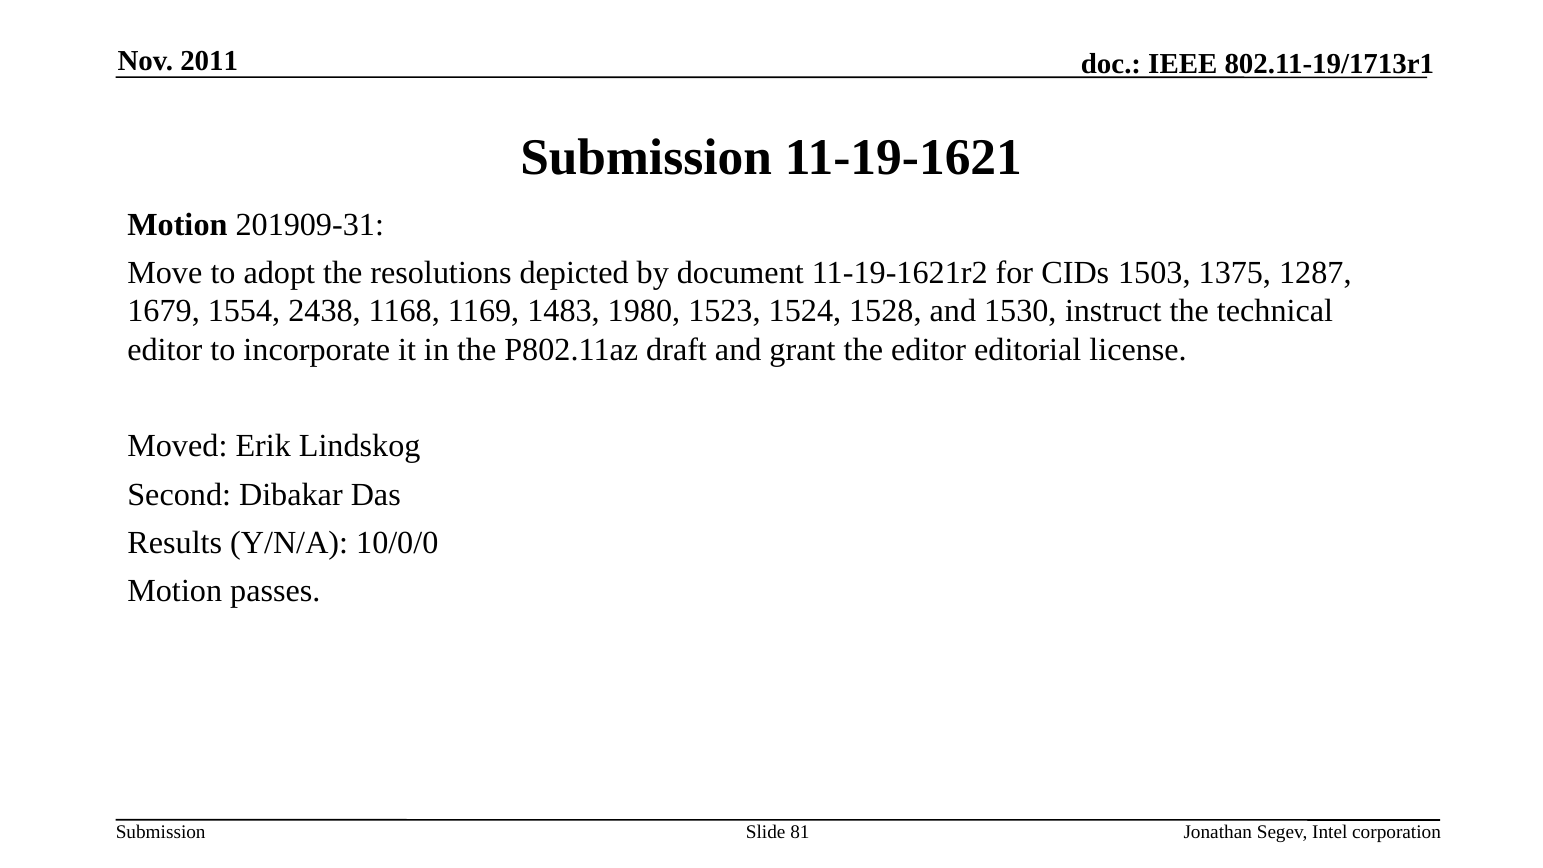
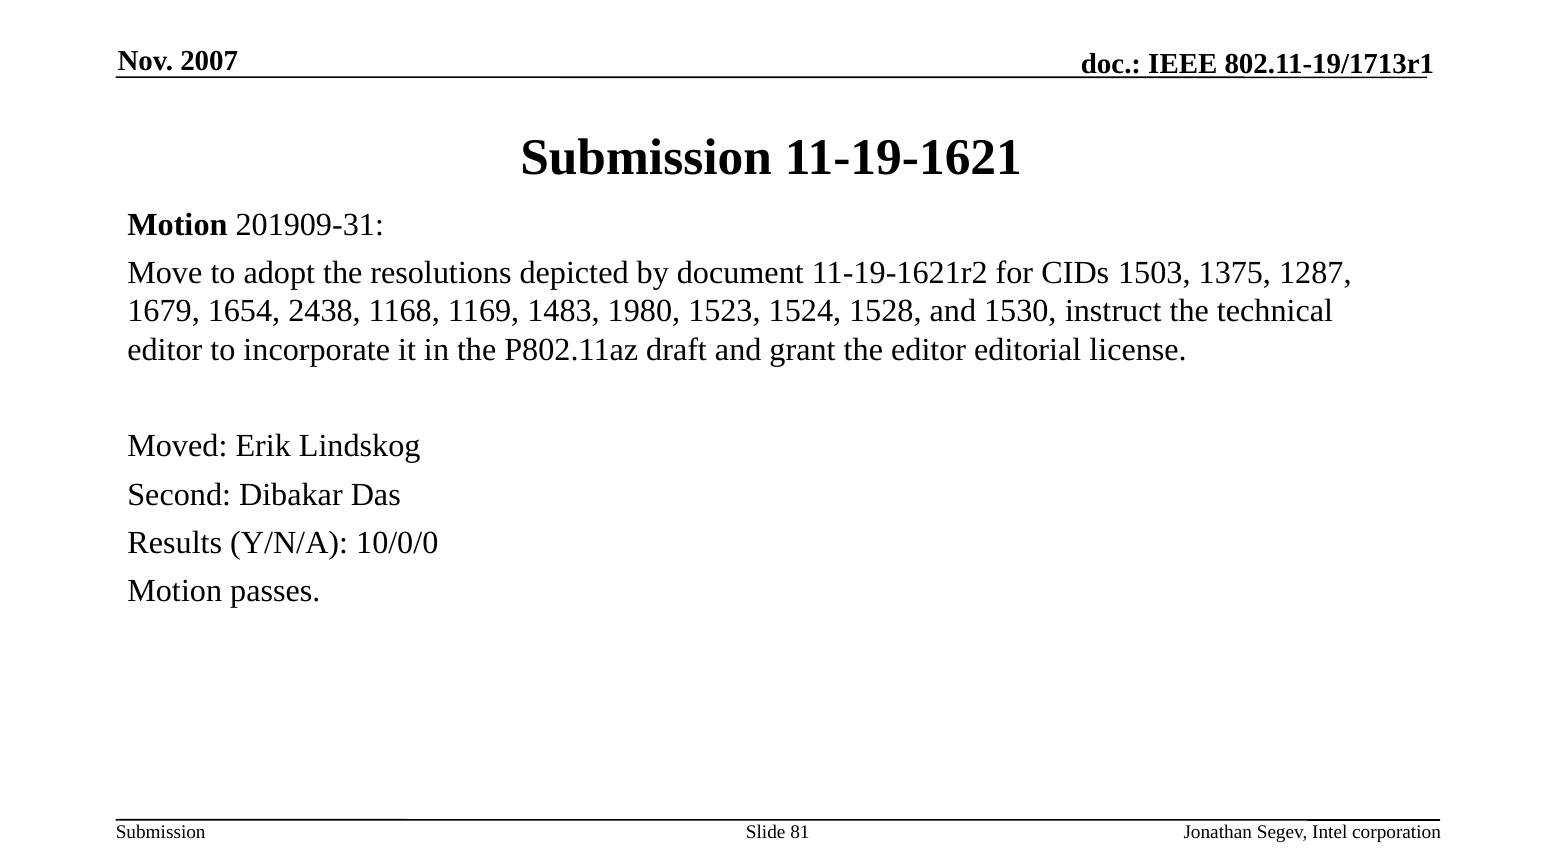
2011: 2011 -> 2007
1554: 1554 -> 1654
